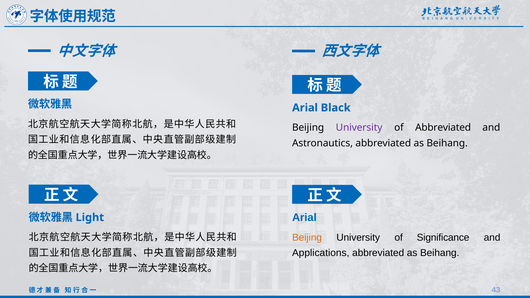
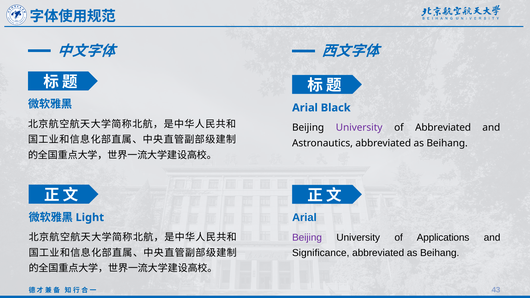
Beijing at (307, 238) colour: orange -> purple
Significance: Significance -> Applications
Applications: Applications -> Significance
